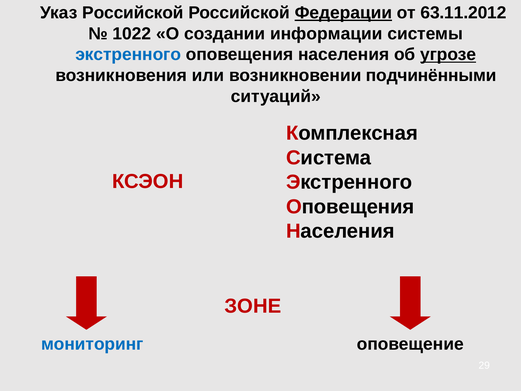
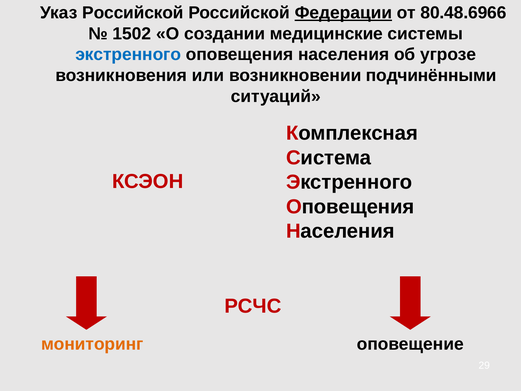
63.11.2012: 63.11.2012 -> 80.48.6966
1022: 1022 -> 1502
информации: информации -> медицинские
угрозе underline: present -> none
ЗОНЕ: ЗОНЕ -> РСЧС
мониторинг colour: blue -> orange
